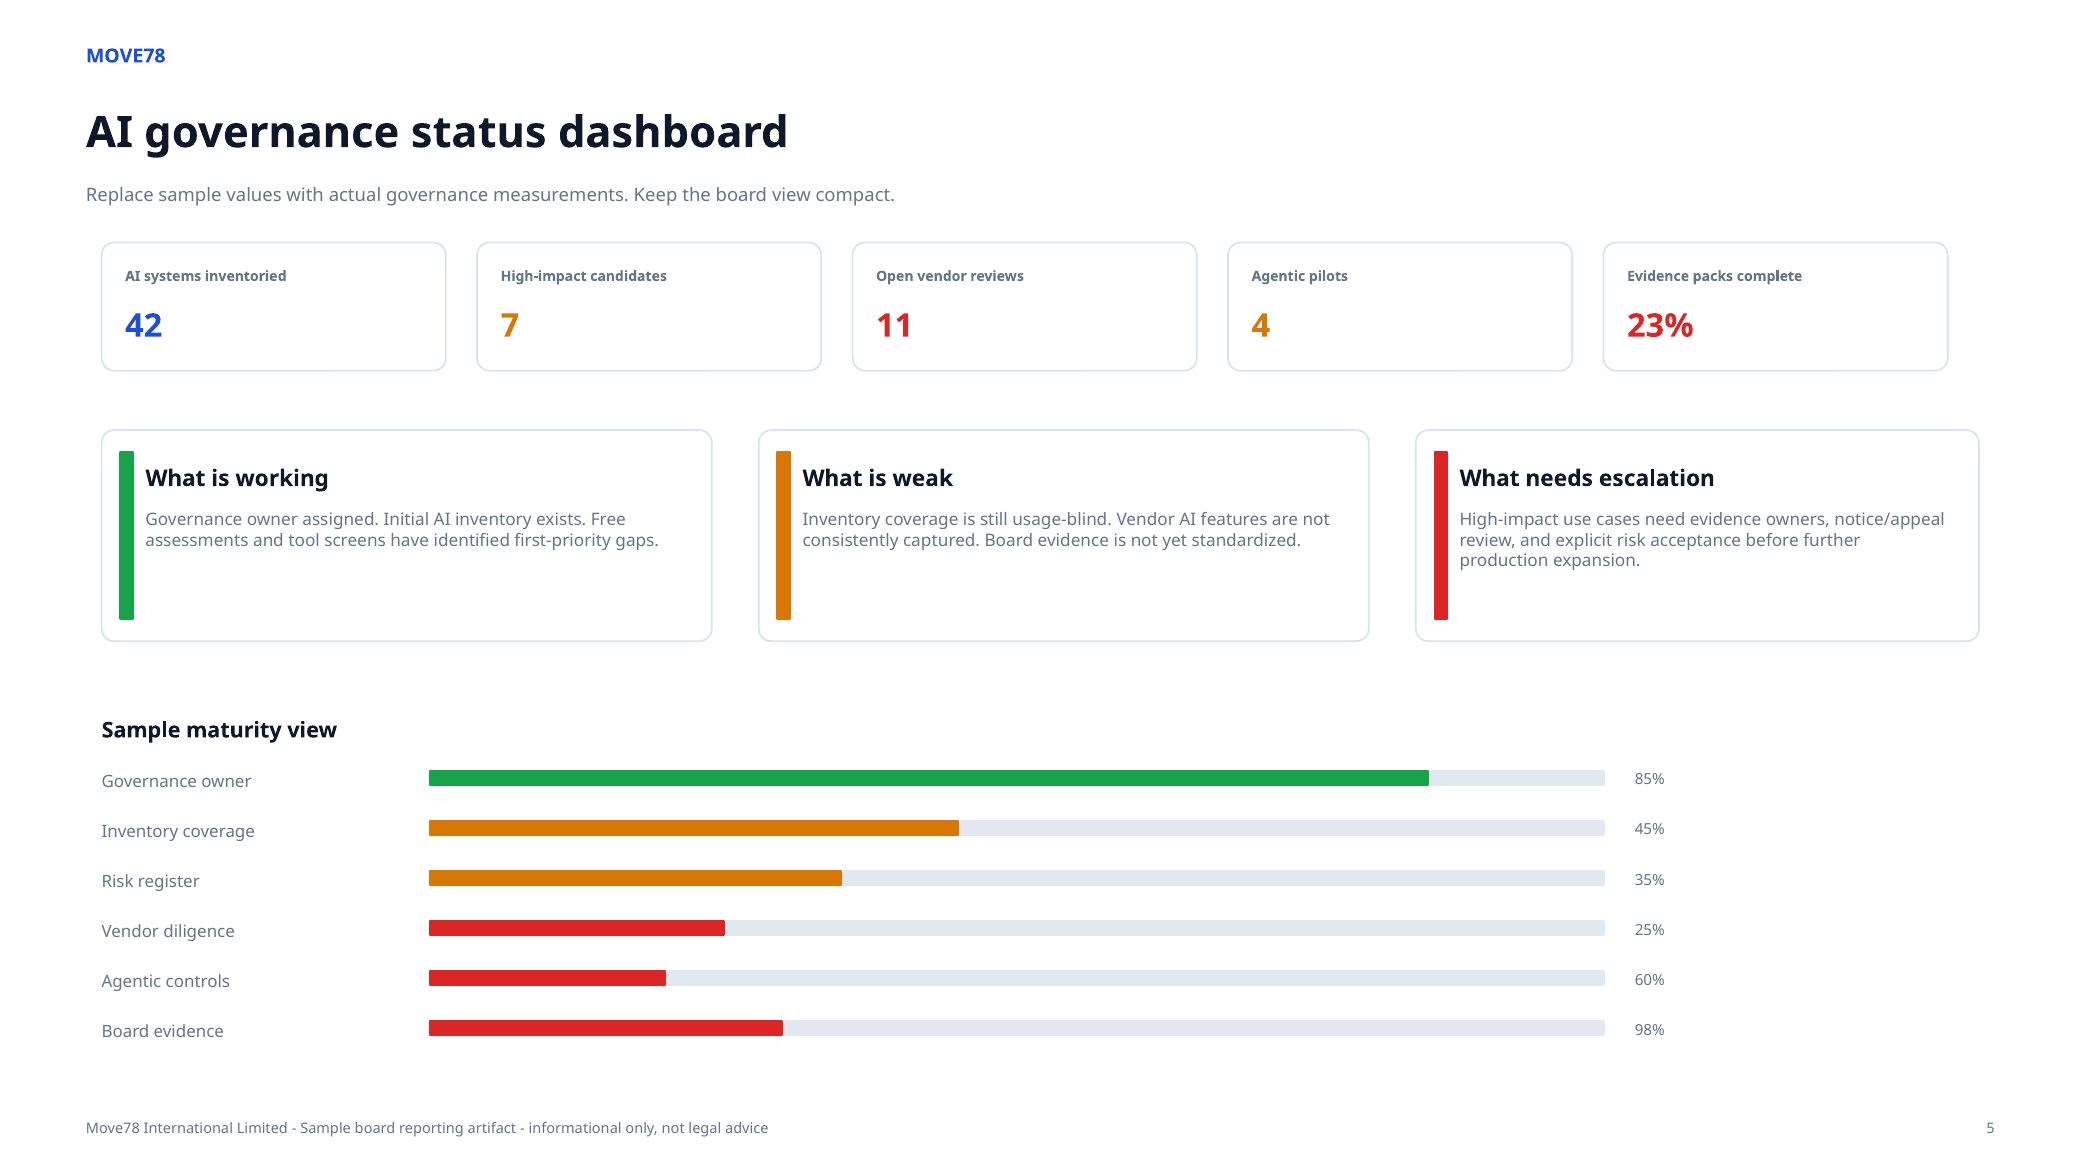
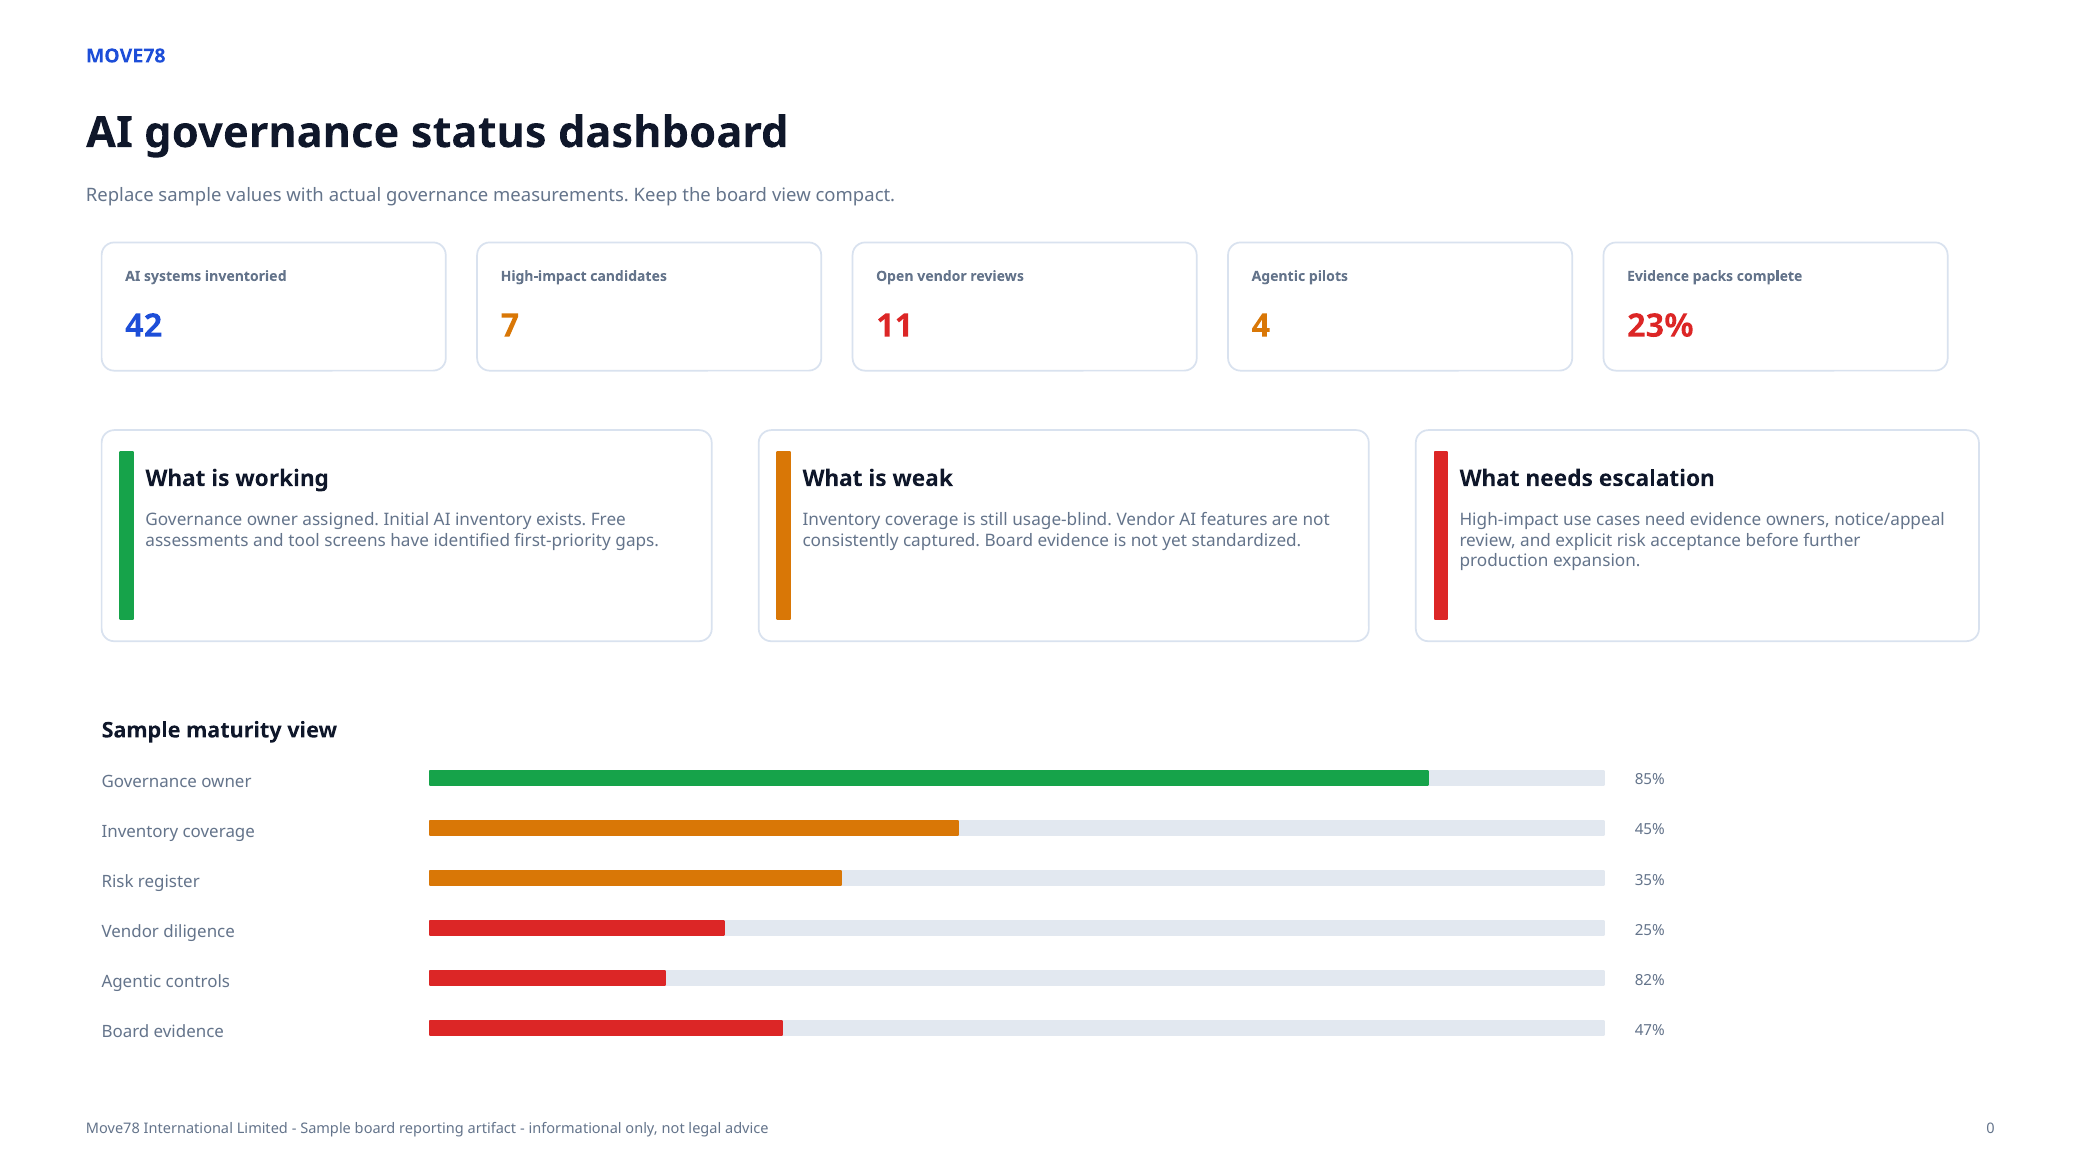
60%: 60% -> 82%
98%: 98% -> 47%
5: 5 -> 0
